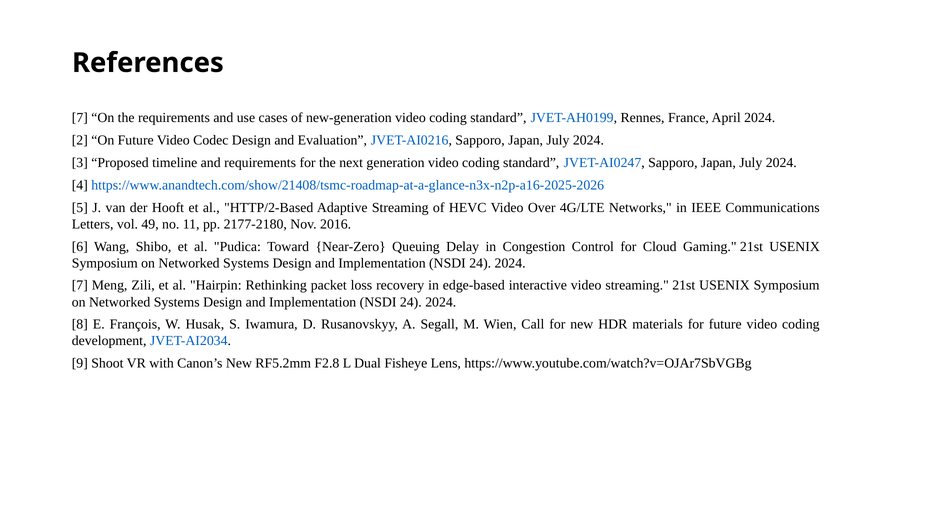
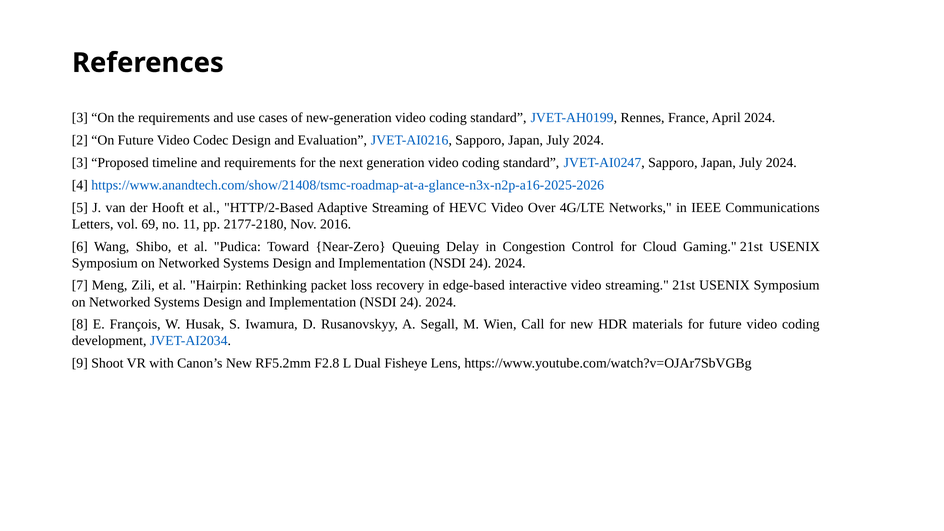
7 at (80, 118): 7 -> 3
49: 49 -> 69
